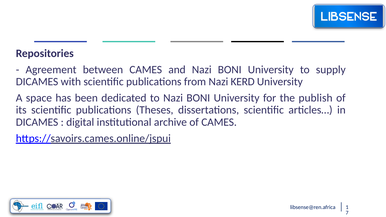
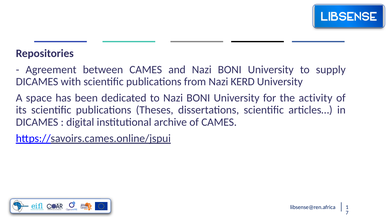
publish: publish -> activity
